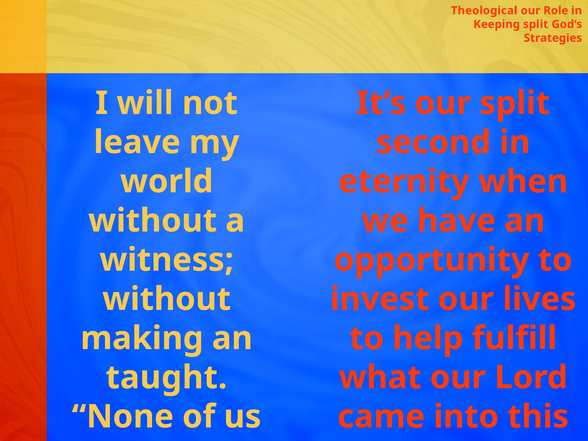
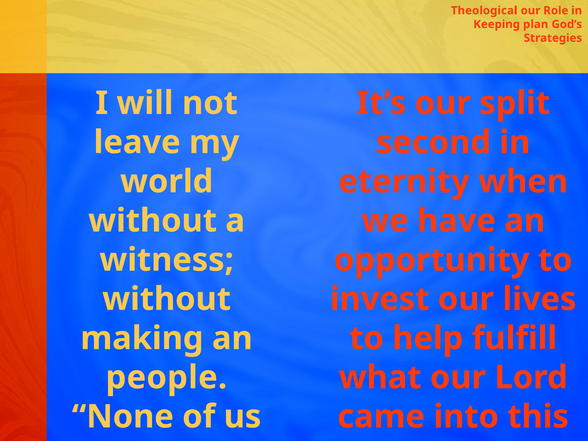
Keeping split: split -> plan
taught: taught -> people
